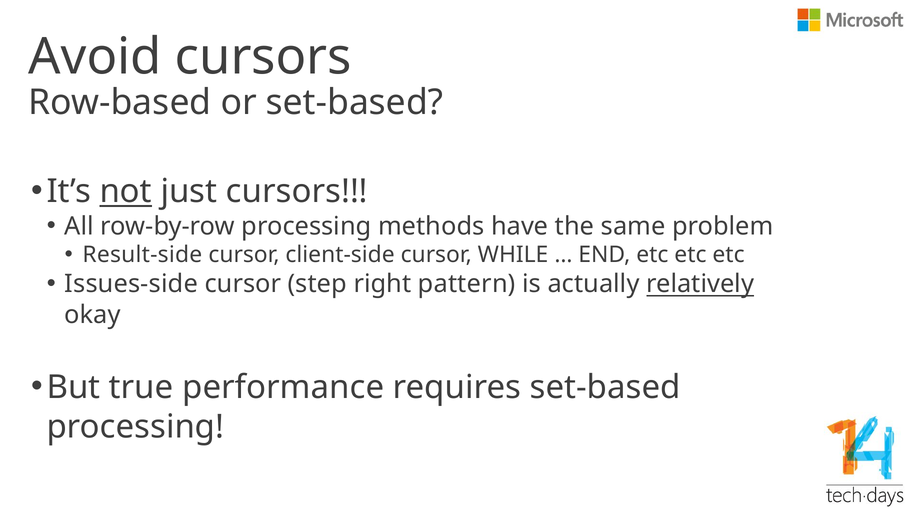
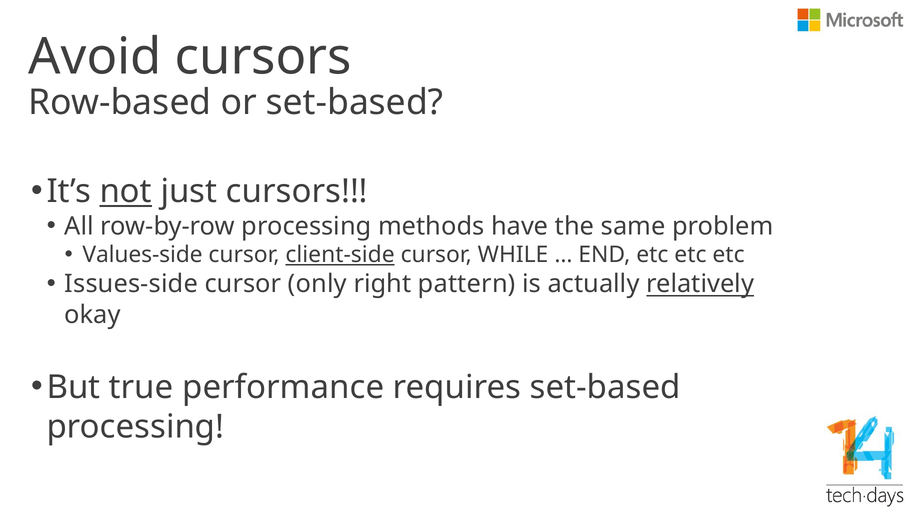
Result-side: Result-side -> Values-side
client-side underline: none -> present
step: step -> only
